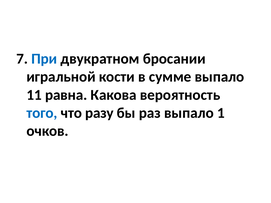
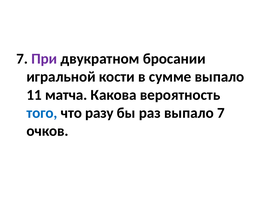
При colour: blue -> purple
равна: равна -> матча
выпало 1: 1 -> 7
